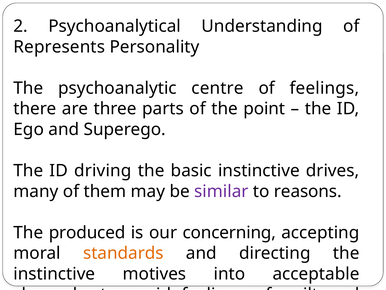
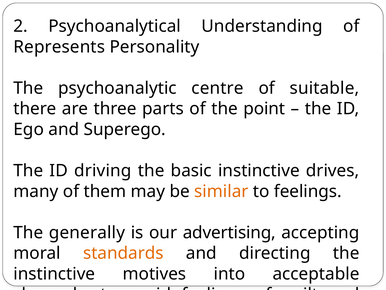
of feelings: feelings -> suitable
similar colour: purple -> orange
to reasons: reasons -> feelings
produced: produced -> generally
concerning: concerning -> advertising
